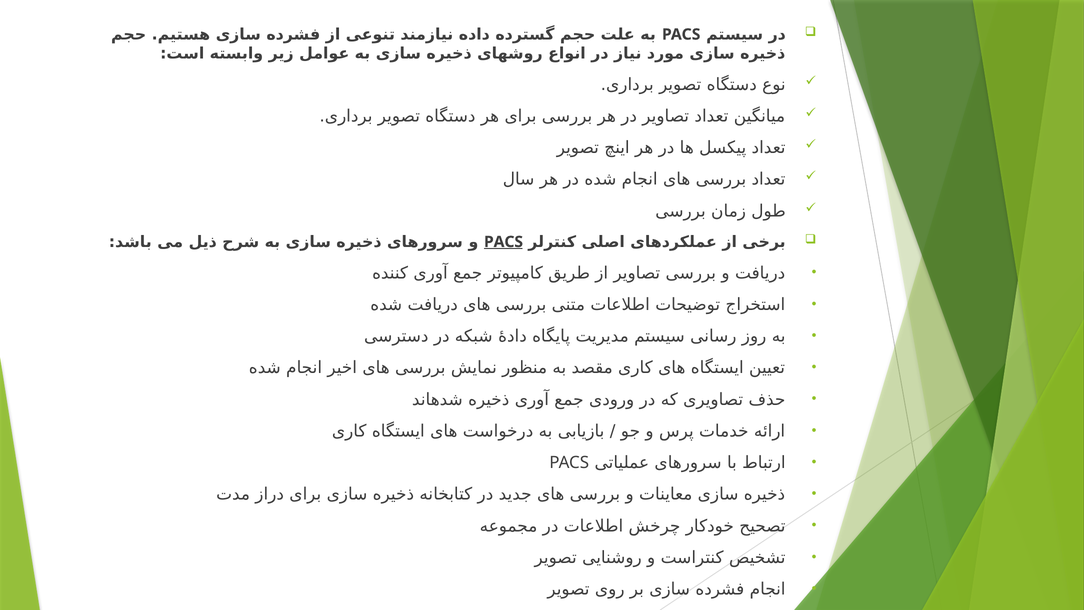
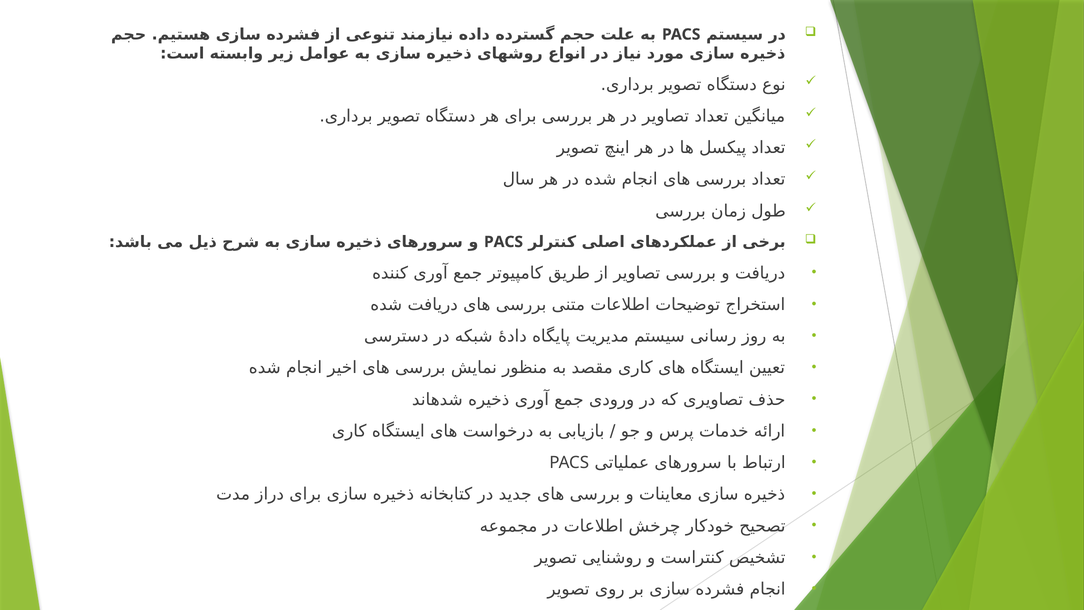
PACS at (503, 242) underline: present -> none
